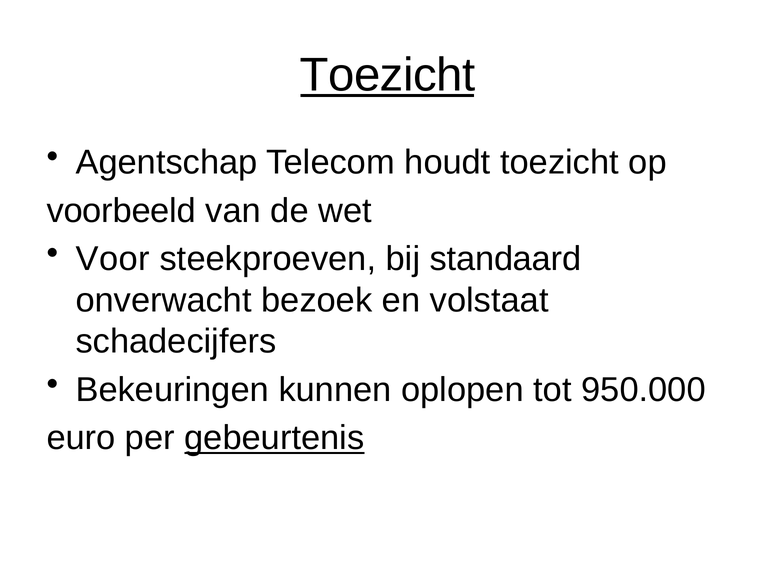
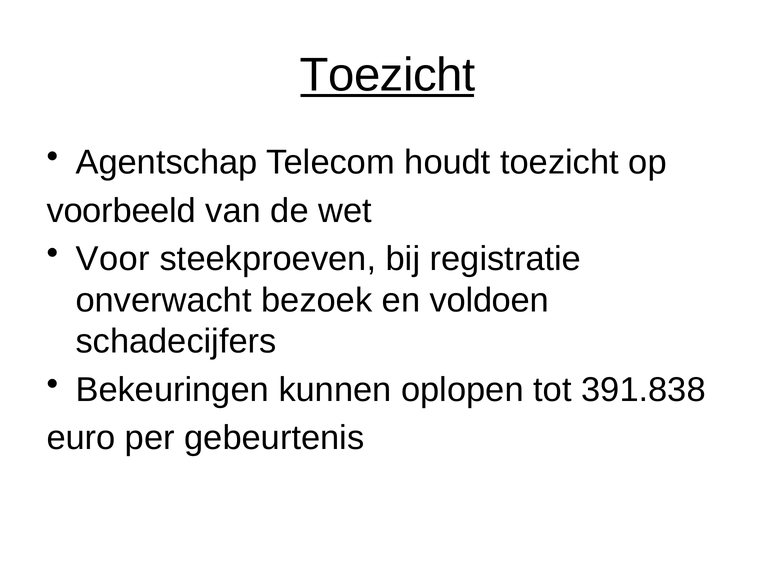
standaard: standaard -> registratie
volstaat: volstaat -> voldoen
950.000: 950.000 -> 391.838
gebeurtenis underline: present -> none
